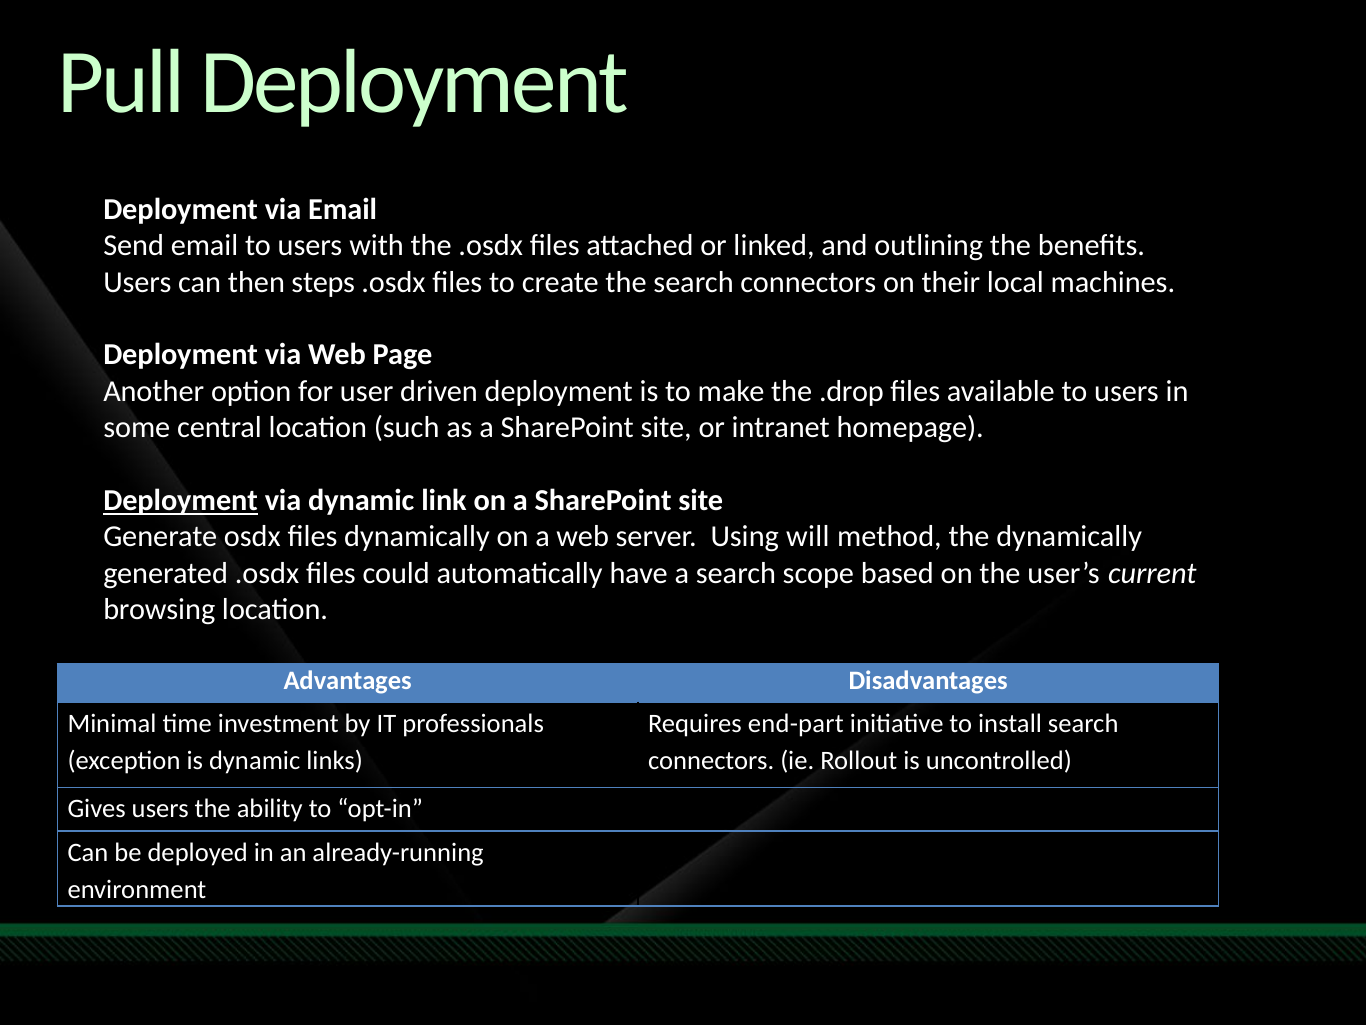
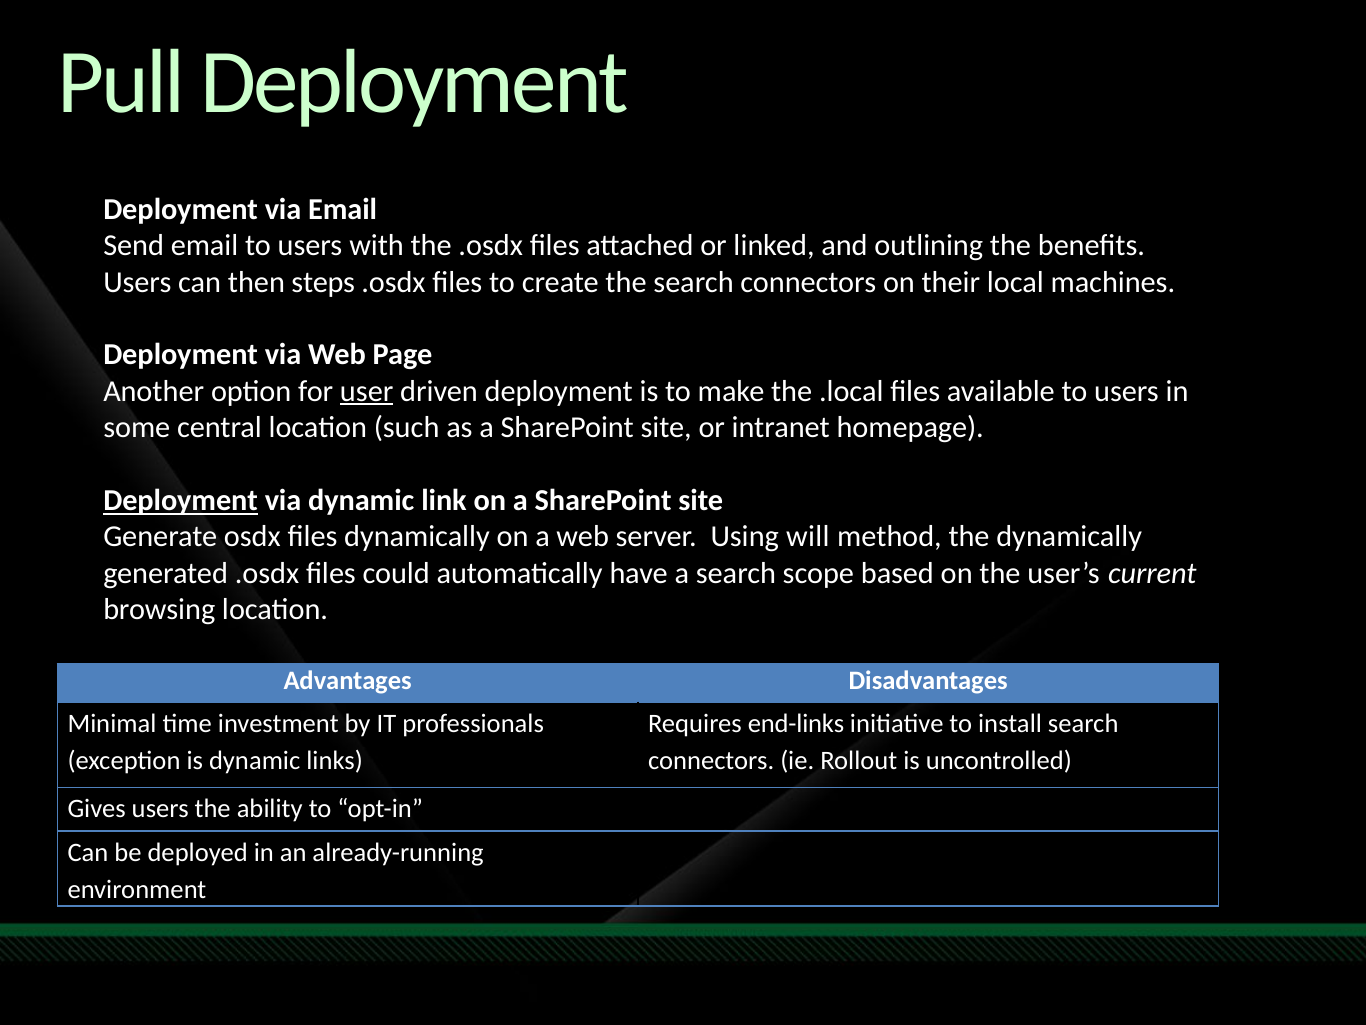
user underline: none -> present
.drop: .drop -> .local
end-part: end-part -> end-links
